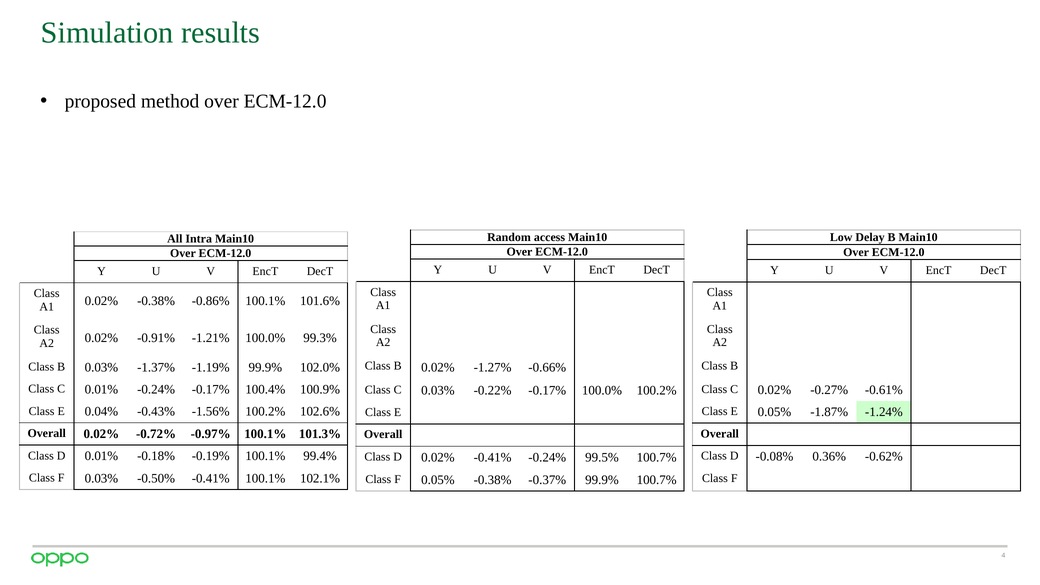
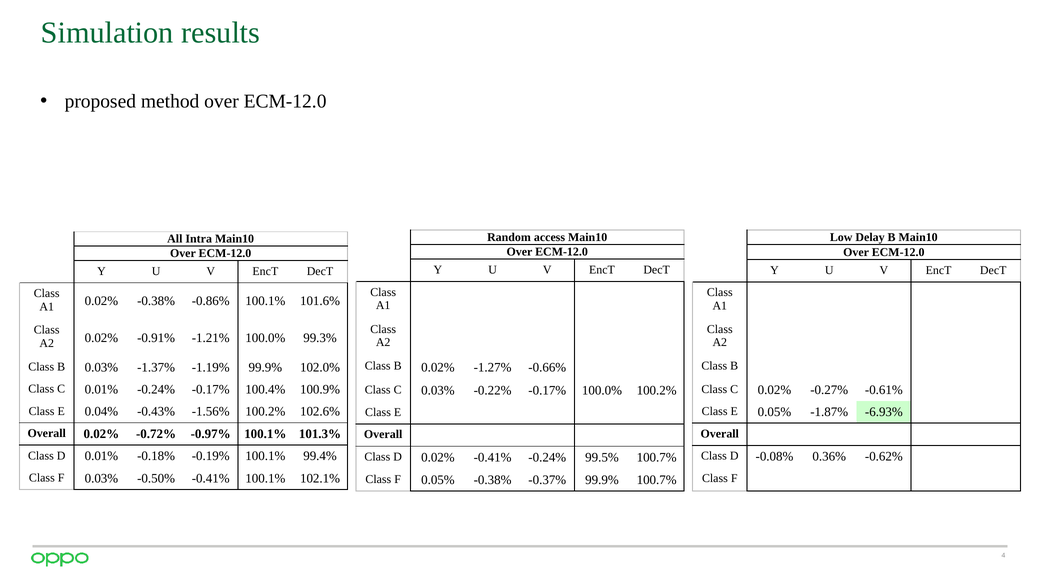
-1.24%: -1.24% -> -6.93%
